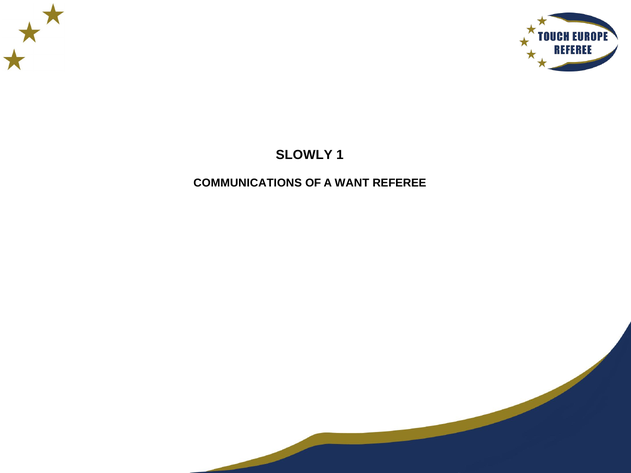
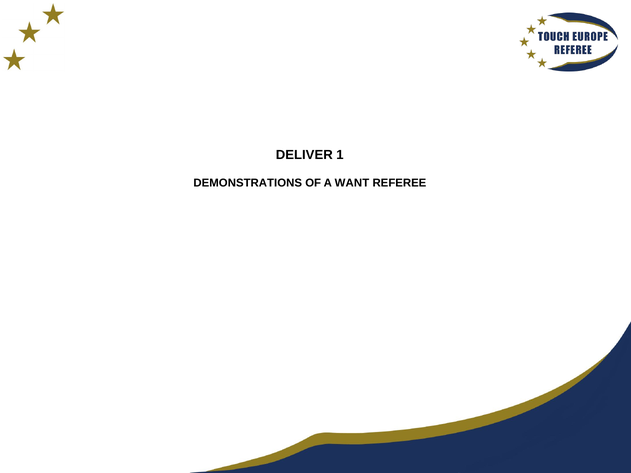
SLOWLY: SLOWLY -> DELIVER
COMMUNICATIONS: COMMUNICATIONS -> DEMONSTRATIONS
